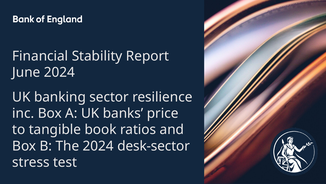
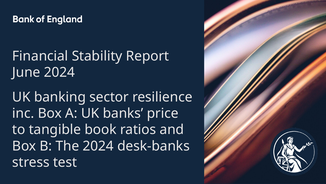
desk-sector: desk-sector -> desk-banks
